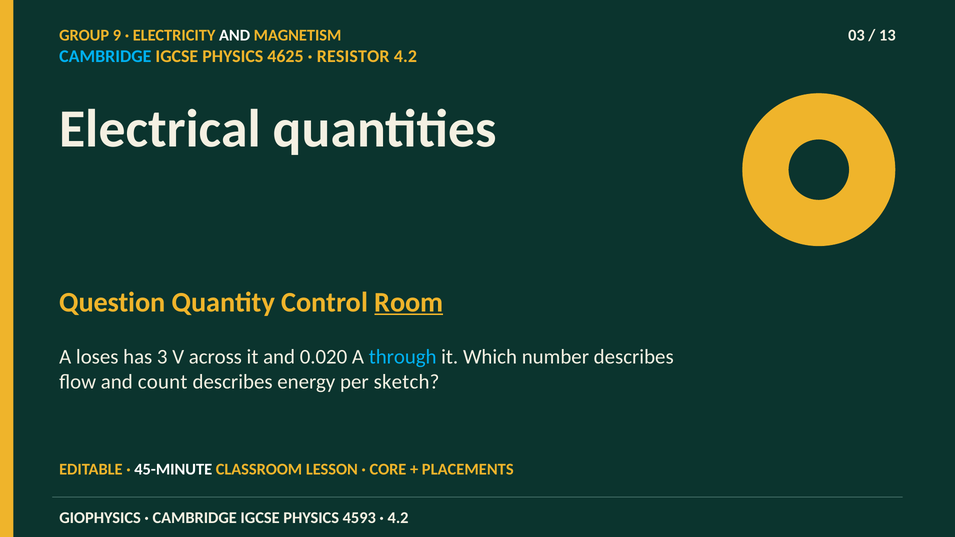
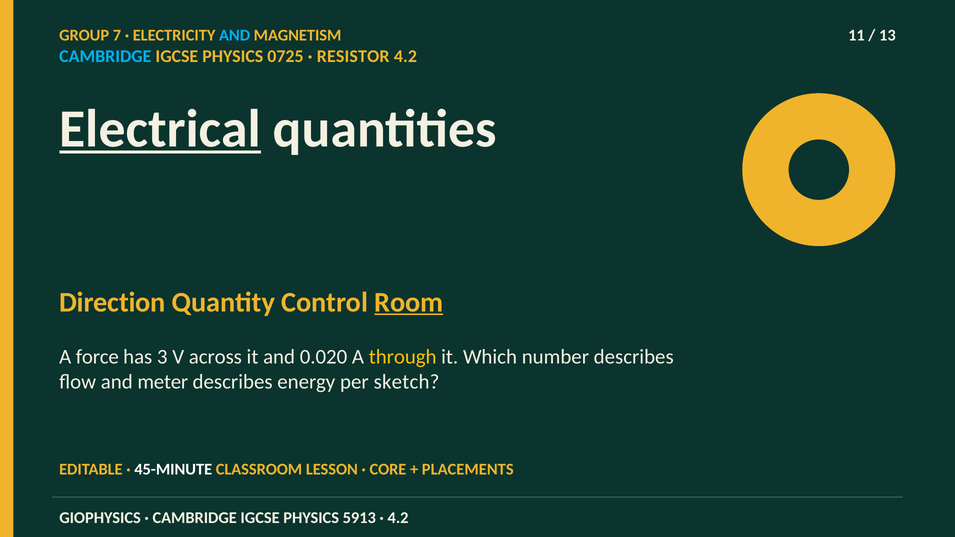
9: 9 -> 7
AND at (235, 35) colour: white -> light blue
03: 03 -> 11
4625: 4625 -> 0725
Electrical underline: none -> present
Question: Question -> Direction
loses: loses -> force
through colour: light blue -> yellow
count: count -> meter
4593: 4593 -> 5913
